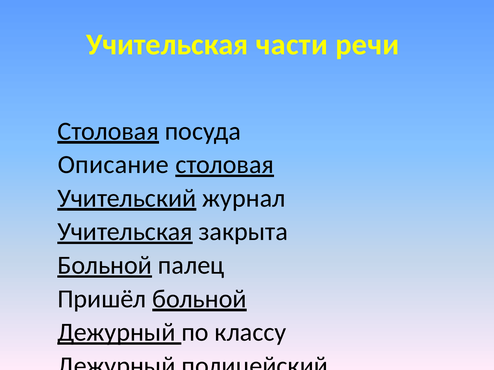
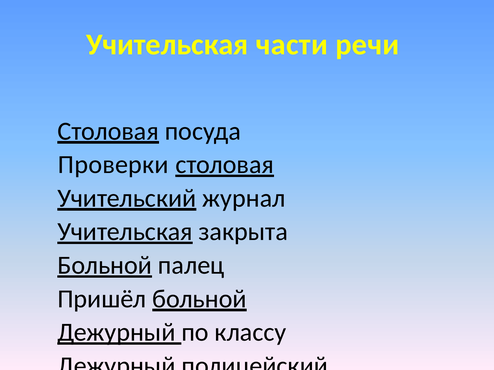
Описание: Описание -> Проверки
